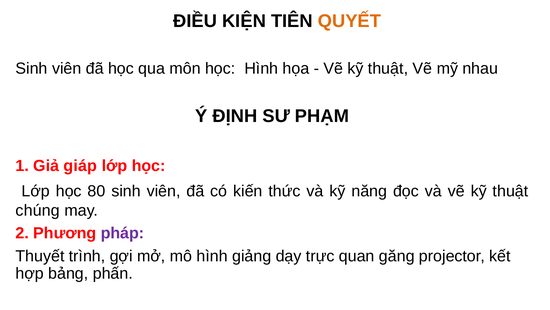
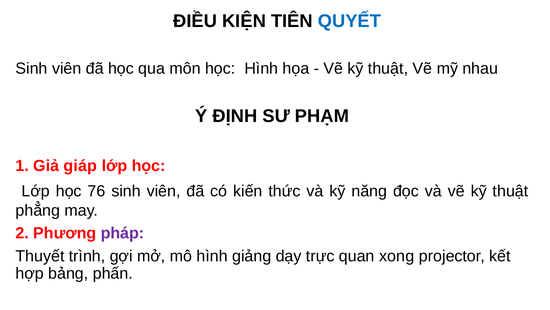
QUYẾT colour: orange -> blue
80: 80 -> 76
chúng: chúng -> phẳng
găng: găng -> xong
